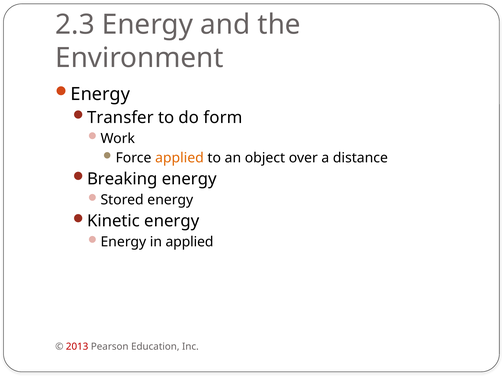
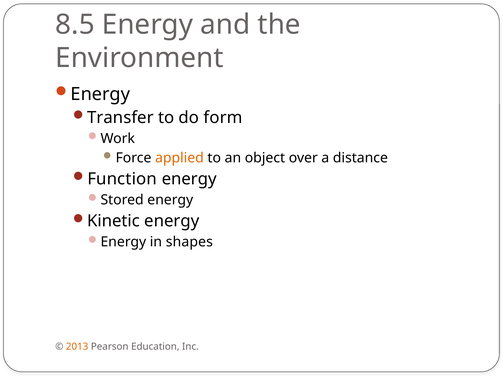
2.3: 2.3 -> 8.5
Breaking: Breaking -> Function
in applied: applied -> shapes
2013 colour: red -> orange
